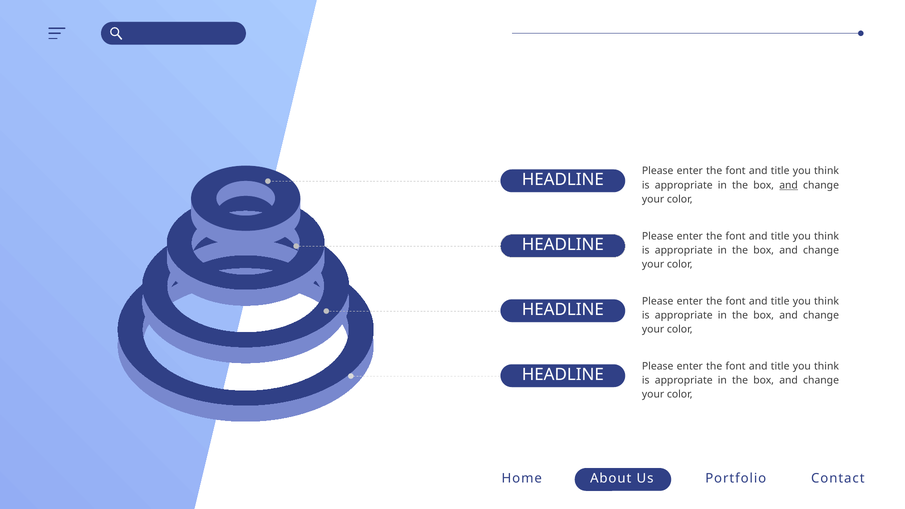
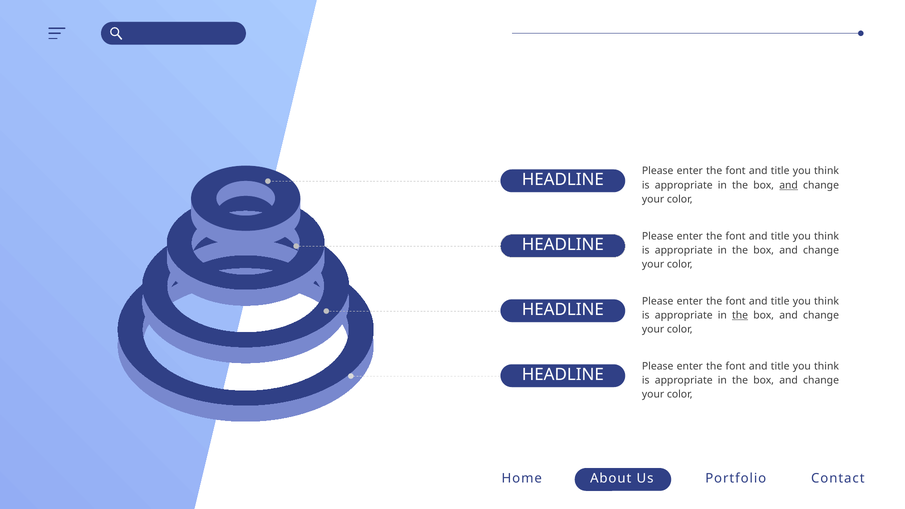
the at (740, 315) underline: none -> present
